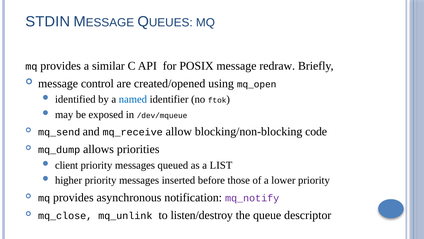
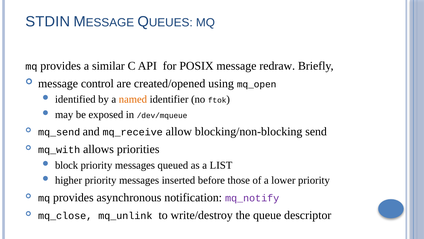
named colour: blue -> orange
code: code -> send
mq_dump: mq_dump -> mq_with
client: client -> block
listen/destroy: listen/destroy -> write/destroy
